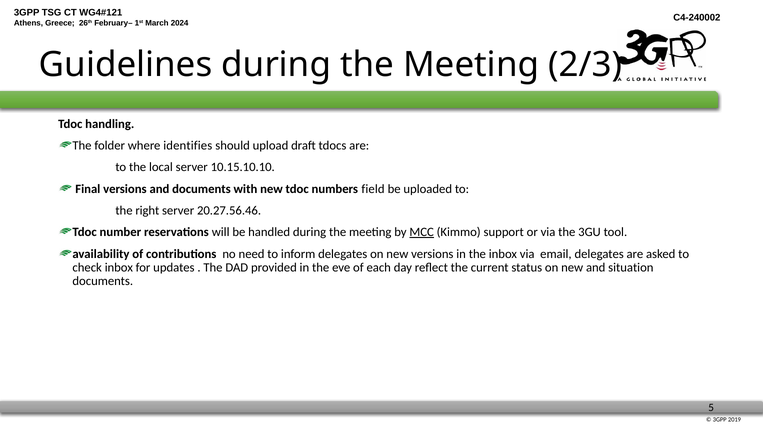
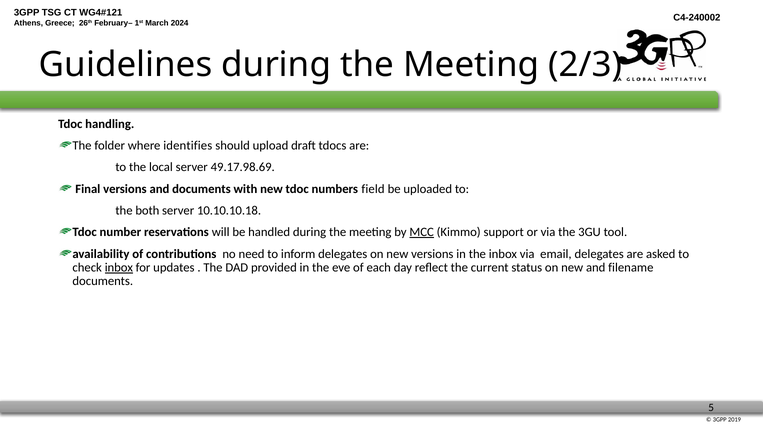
10.15.10.10: 10.15.10.10 -> 49.17.98.69
right: right -> both
20.27.56.46: 20.27.56.46 -> 10.10.10.18
inbox at (119, 268) underline: none -> present
situation: situation -> filename
